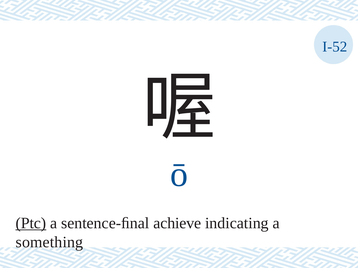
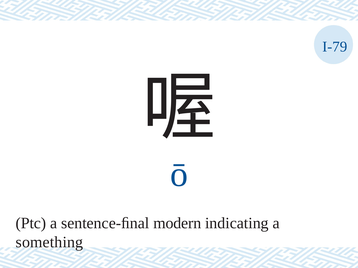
I-52: I-52 -> I-79
Ptc underline: present -> none
achieve: achieve -> modern
